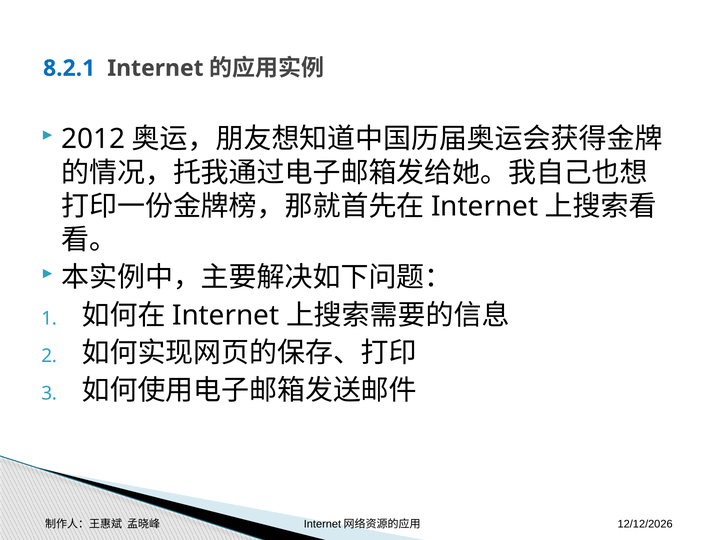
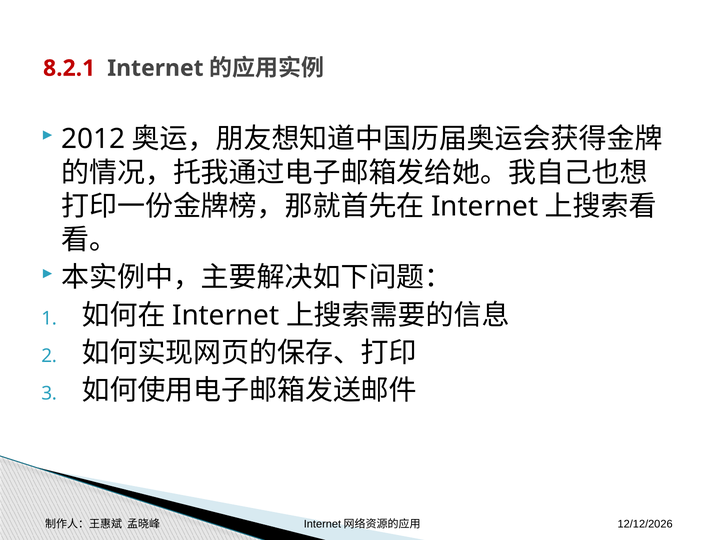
8.2.1 colour: blue -> red
